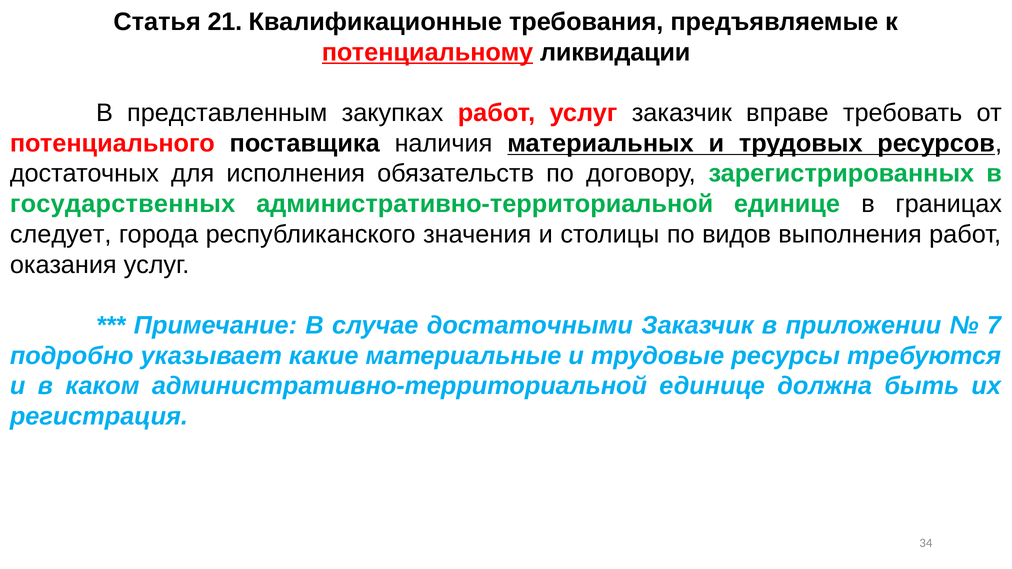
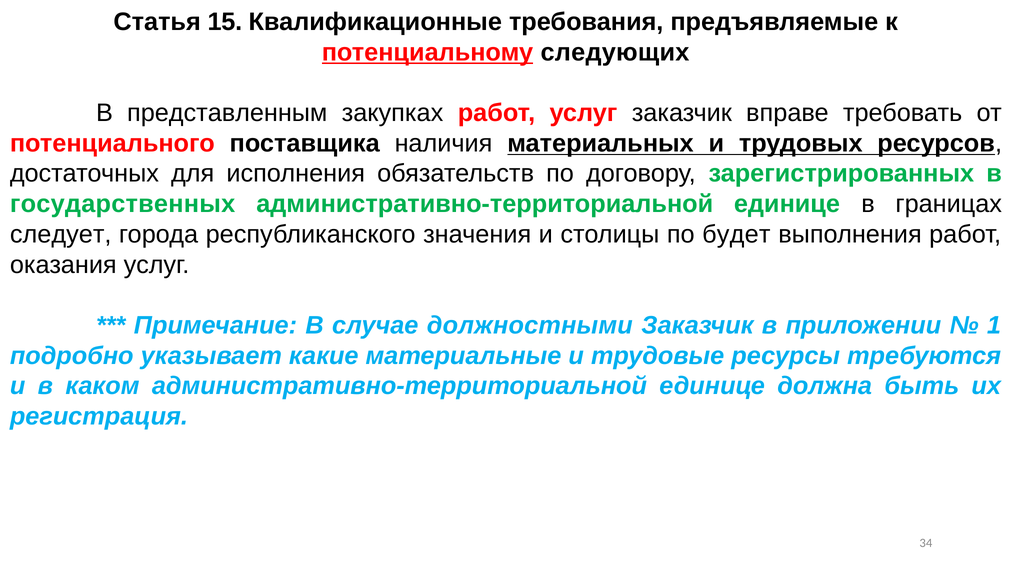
21: 21 -> 15
ликвидации: ликвидации -> следующих
видов: видов -> будет
достаточными: достаточными -> должностными
7: 7 -> 1
